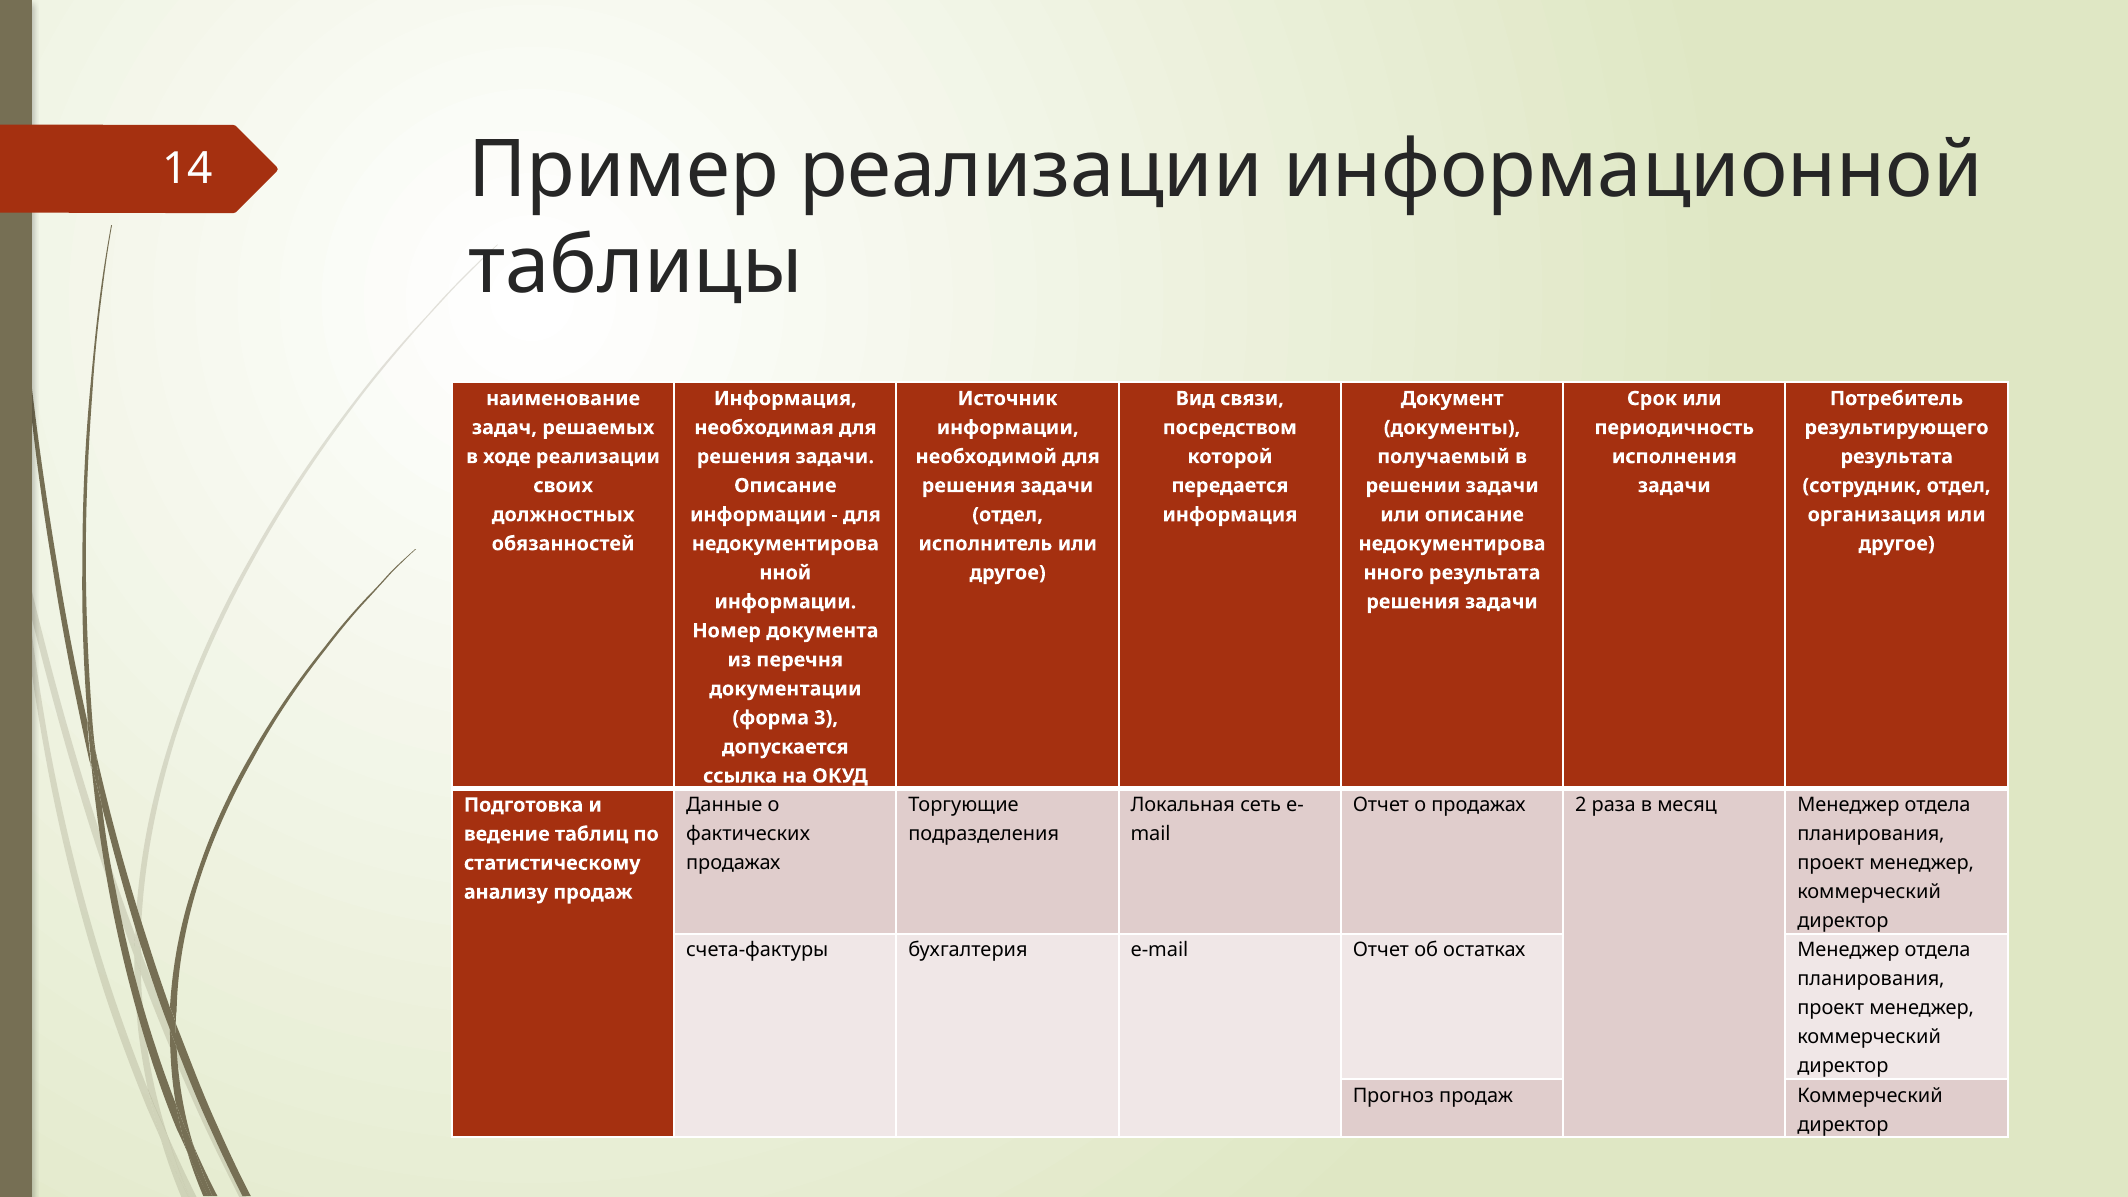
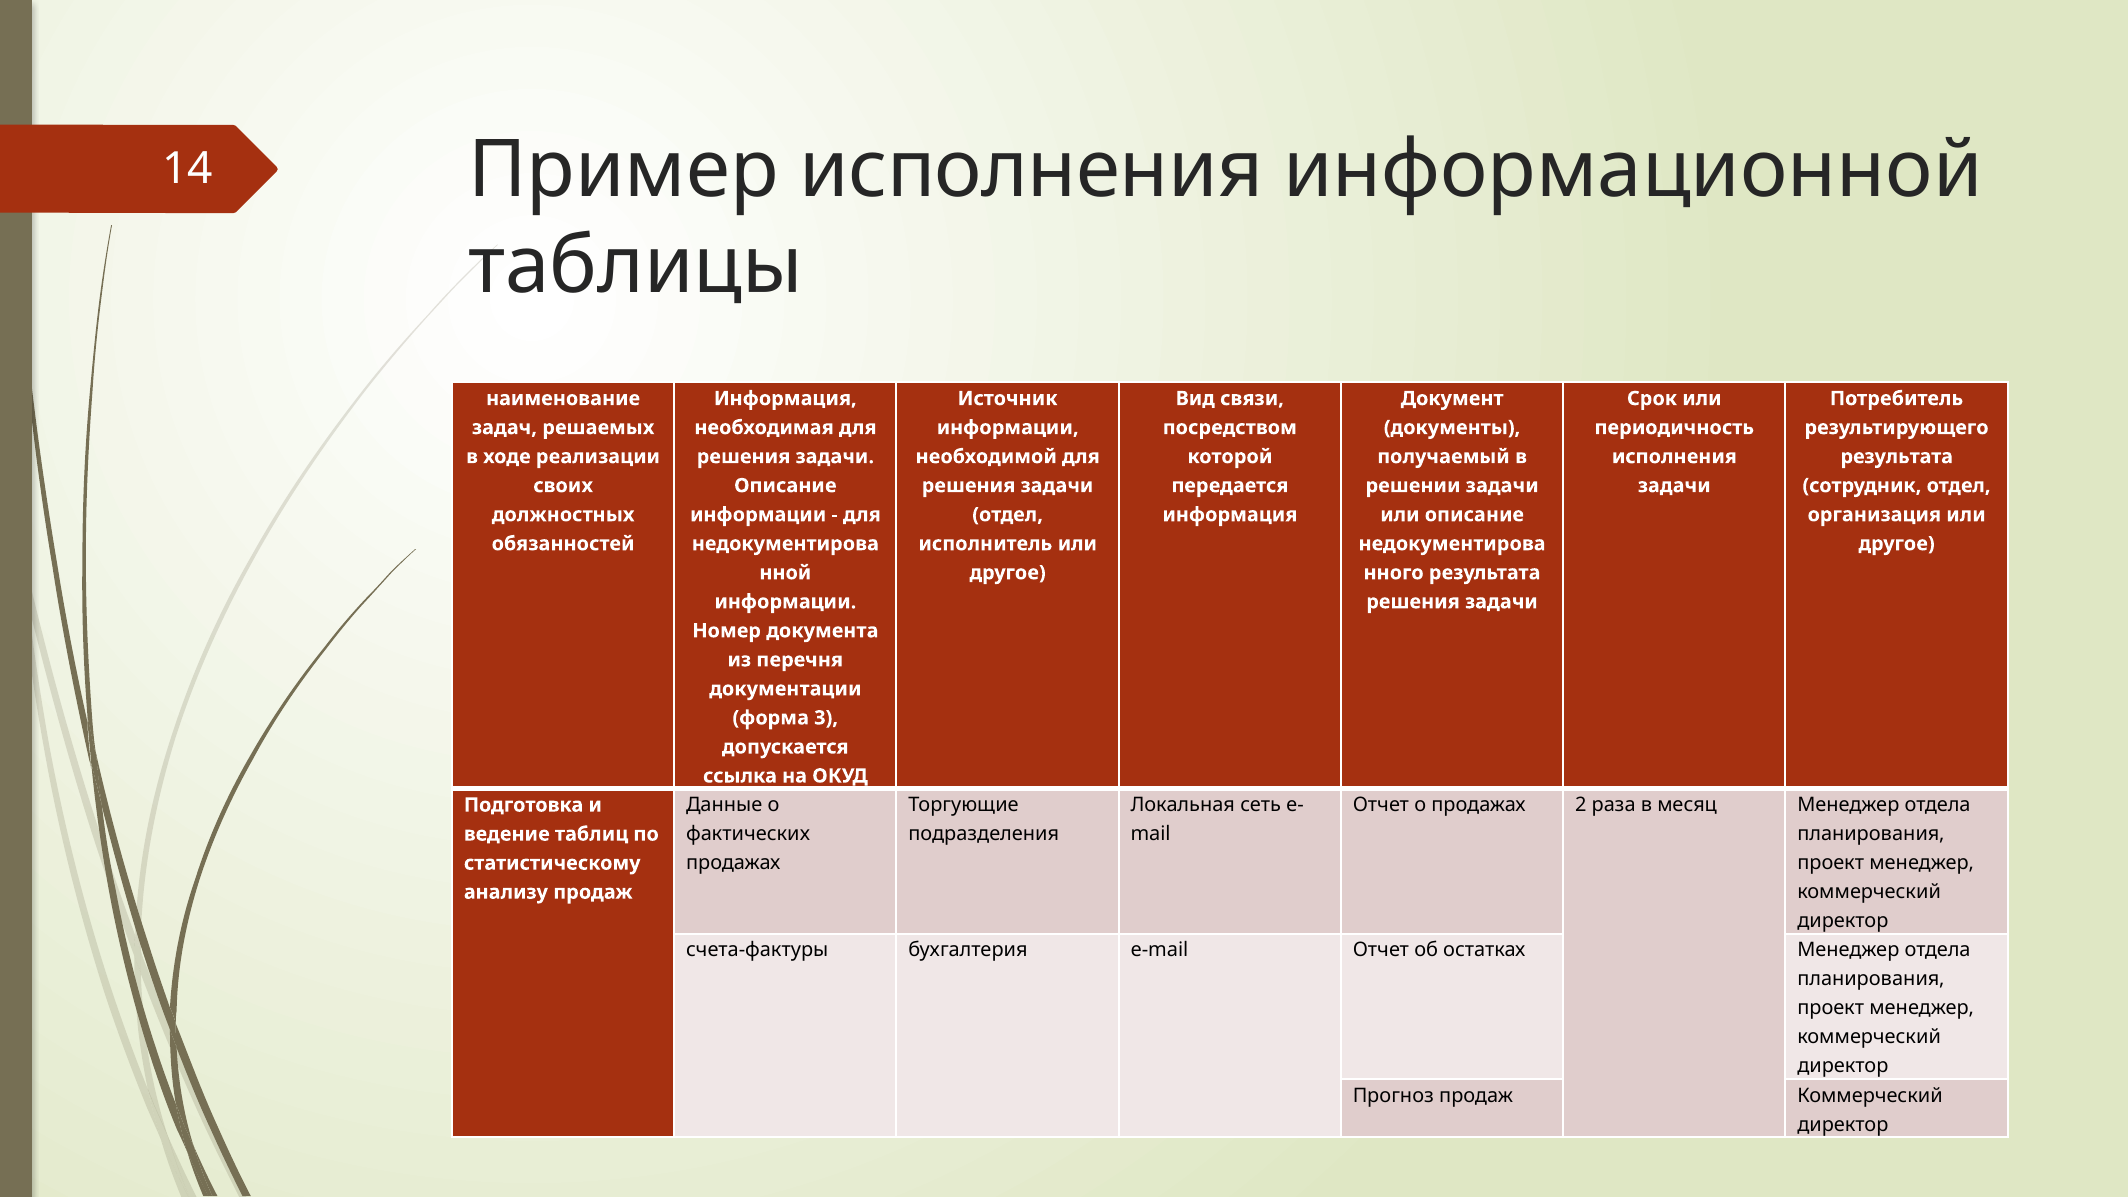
Пример реализации: реализации -> исполнения
